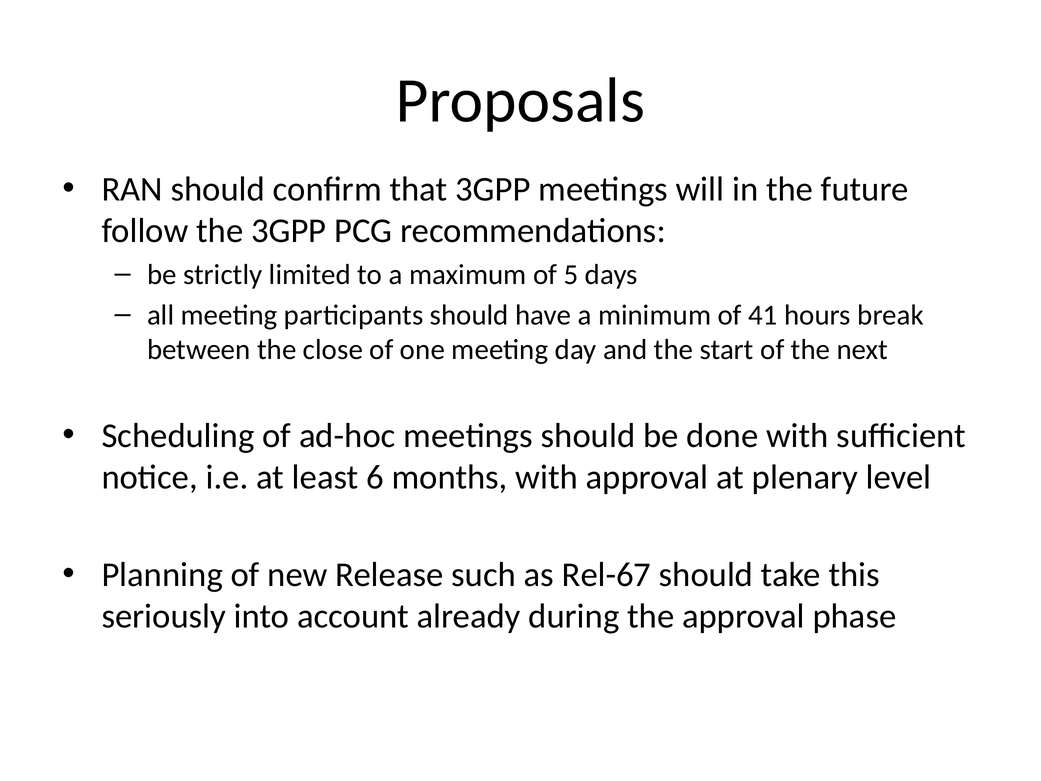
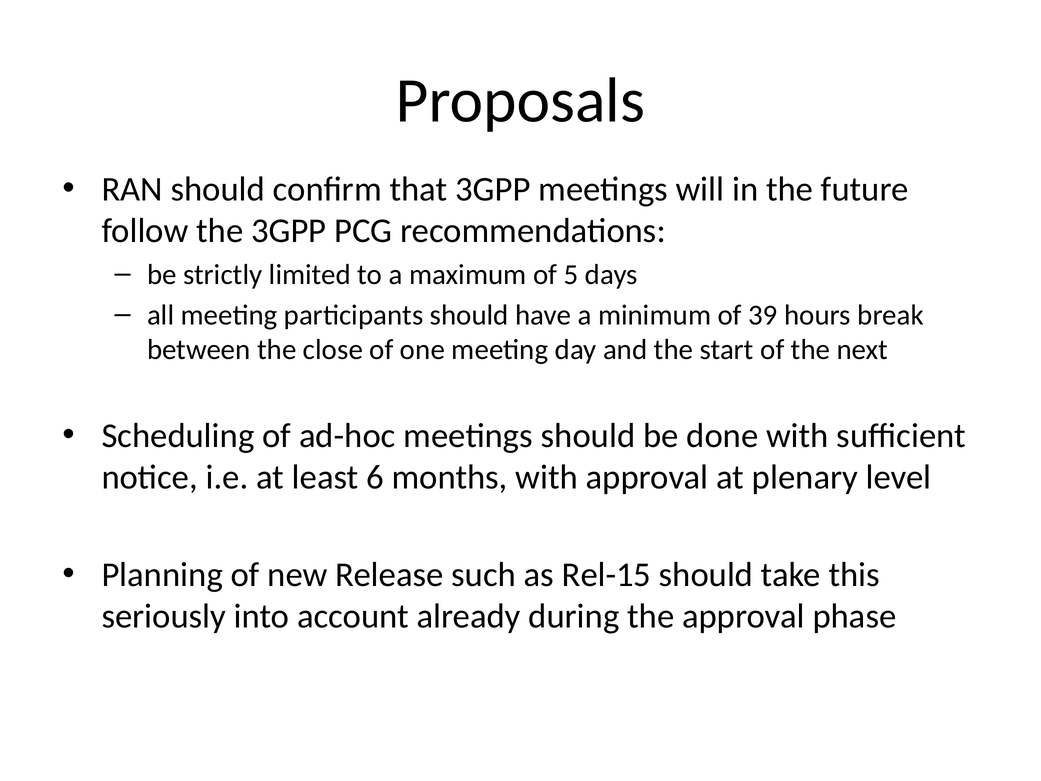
41: 41 -> 39
Rel-67: Rel-67 -> Rel-15
